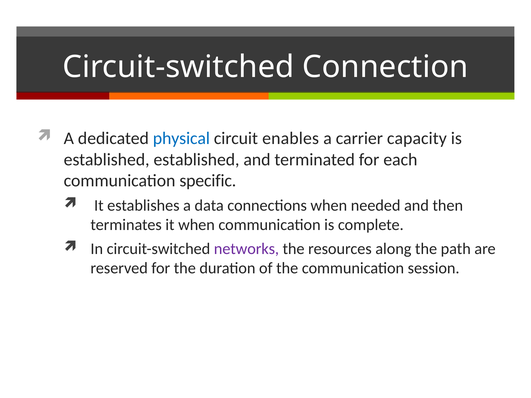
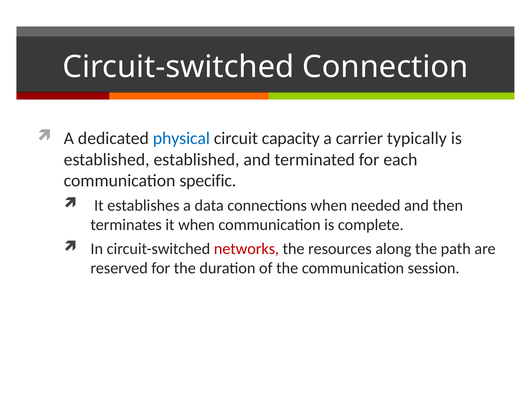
enables: enables -> capacity
capacity: capacity -> typically
networks colour: purple -> red
